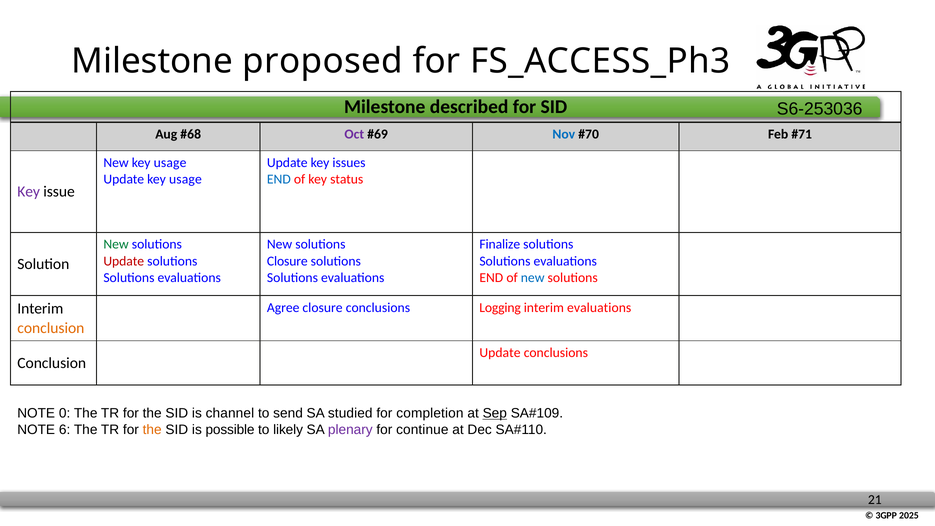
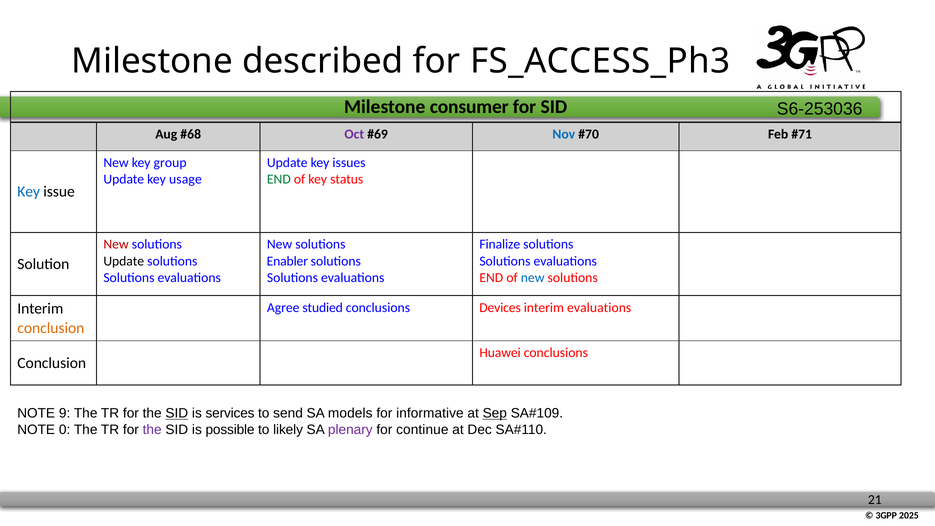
proposed: proposed -> described
described: described -> consumer
New key usage: usage -> group
END at (279, 179) colour: blue -> green
Key at (29, 192) colour: purple -> blue
New at (116, 244) colour: green -> red
Update at (124, 261) colour: red -> black
Closure at (287, 261): Closure -> Enabler
Agree closure: closure -> studied
Logging: Logging -> Devices
Update at (500, 353): Update -> Huawei
0: 0 -> 9
SID at (177, 413) underline: none -> present
channel: channel -> services
studied: studied -> models
completion: completion -> informative
6: 6 -> 0
the at (152, 430) colour: orange -> purple
